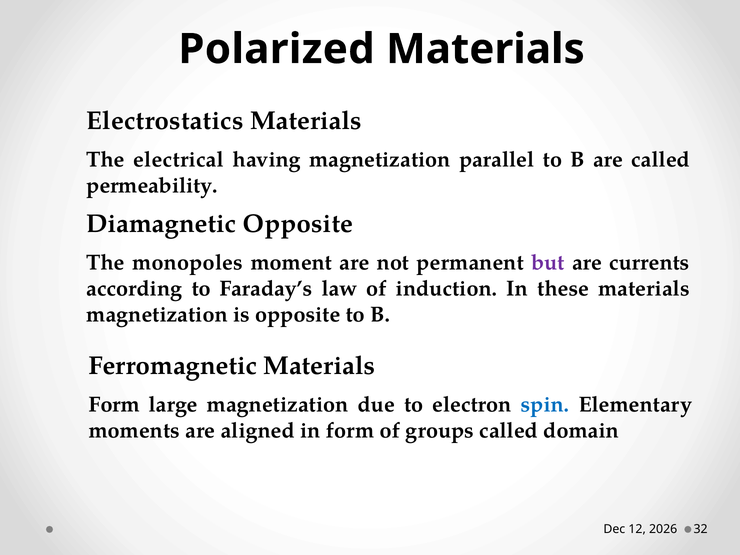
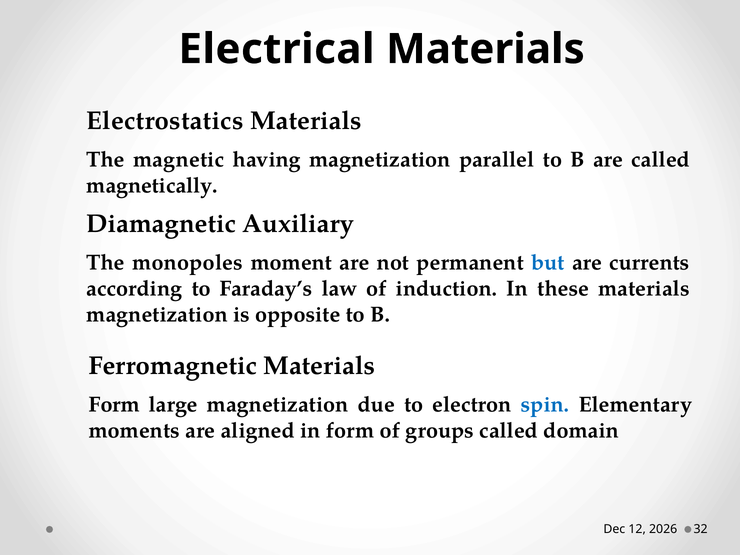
Polarized: Polarized -> Electrical
electrical: electrical -> magnetic
permeability: permeability -> magnetically
Diamagnetic Opposite: Opposite -> Auxiliary
but colour: purple -> blue
